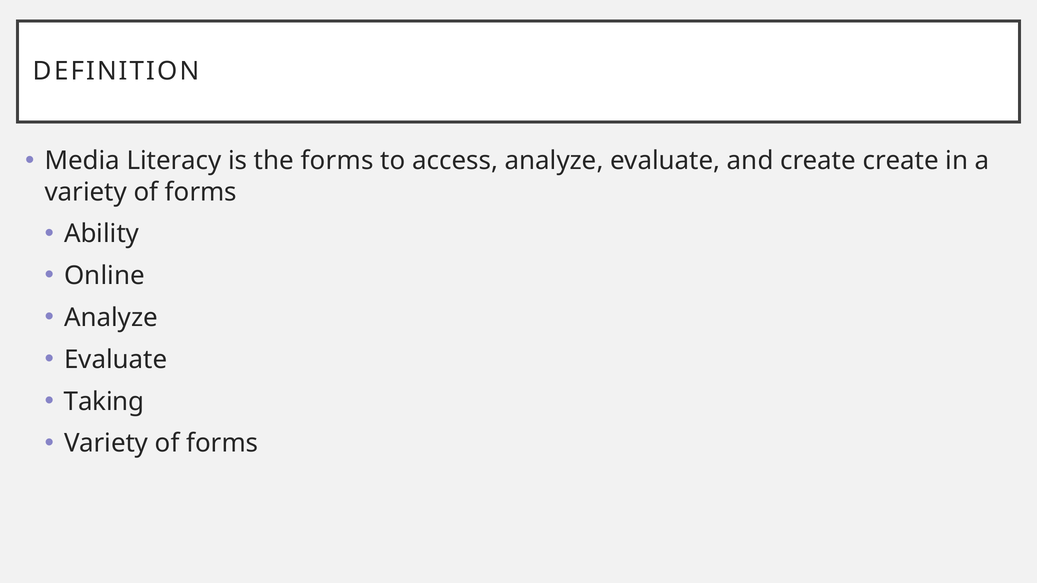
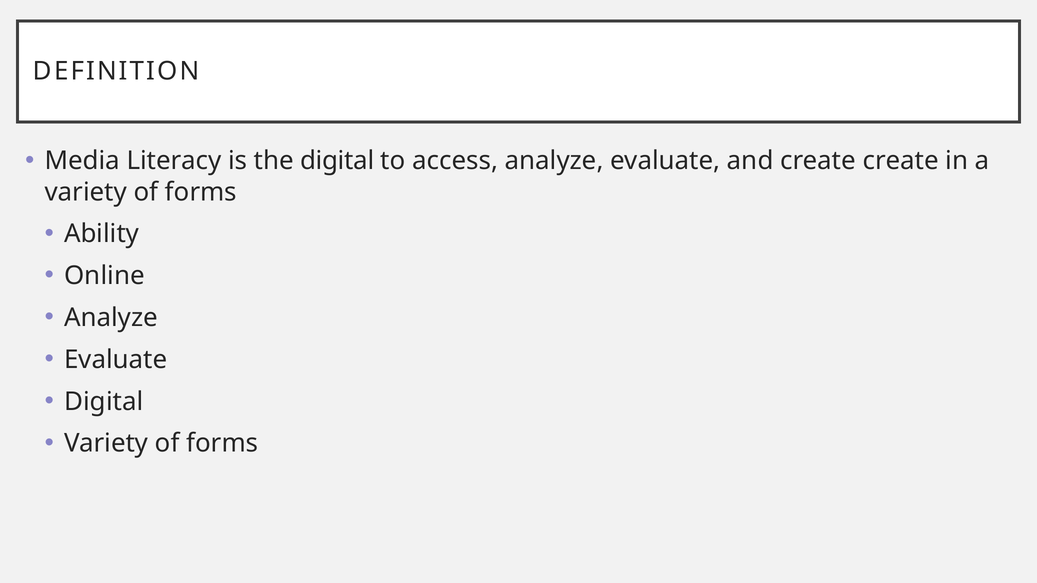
the forms: forms -> digital
Taking at (104, 402): Taking -> Digital
